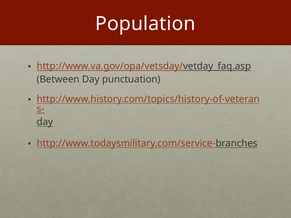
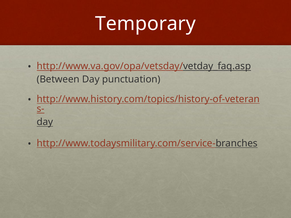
Population: Population -> Temporary
